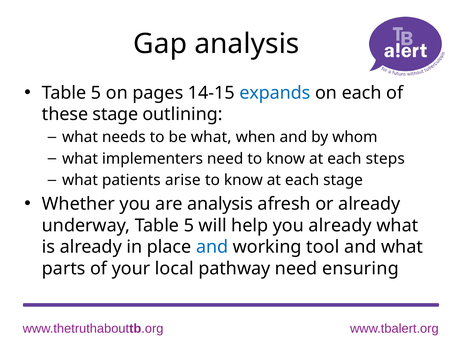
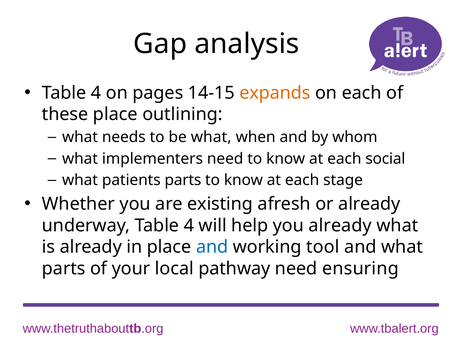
5 at (96, 93): 5 -> 4
expands colour: blue -> orange
these stage: stage -> place
steps: steps -> social
patients arise: arise -> parts
are analysis: analysis -> existing
underway Table 5: 5 -> 4
